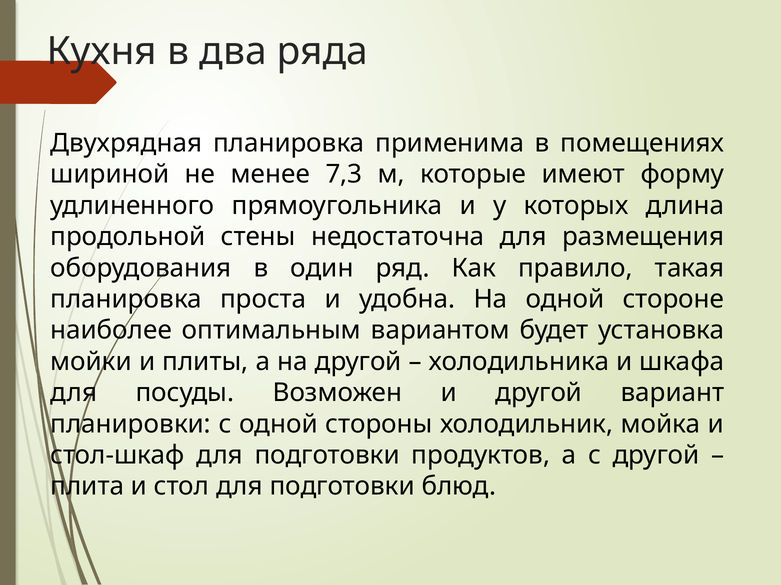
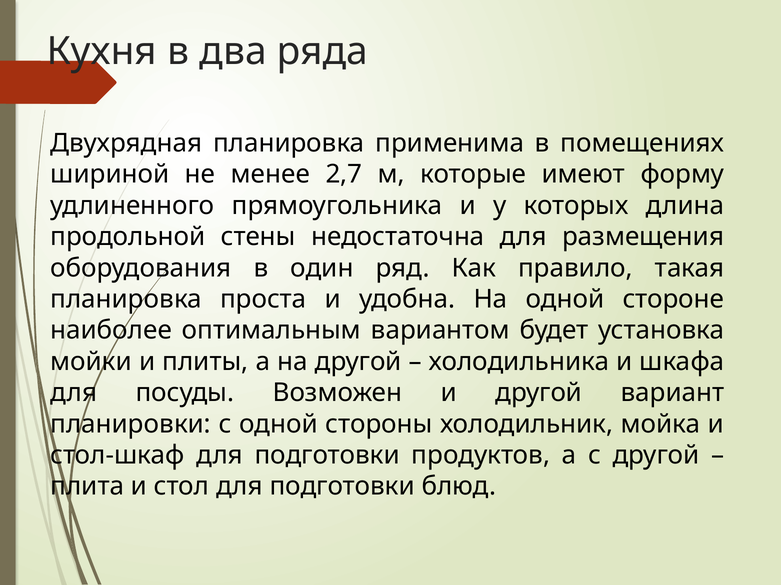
7,3: 7,3 -> 2,7
